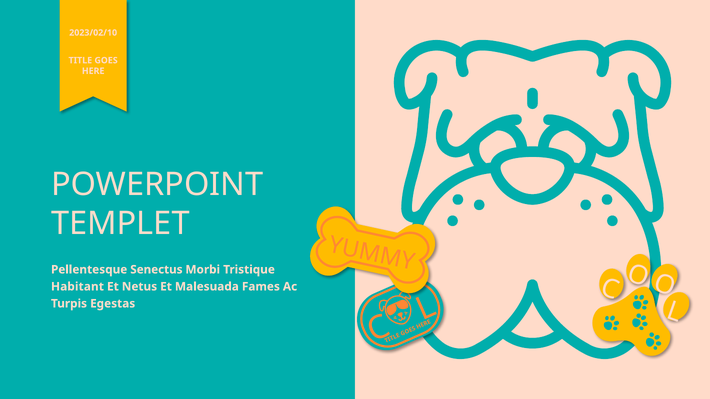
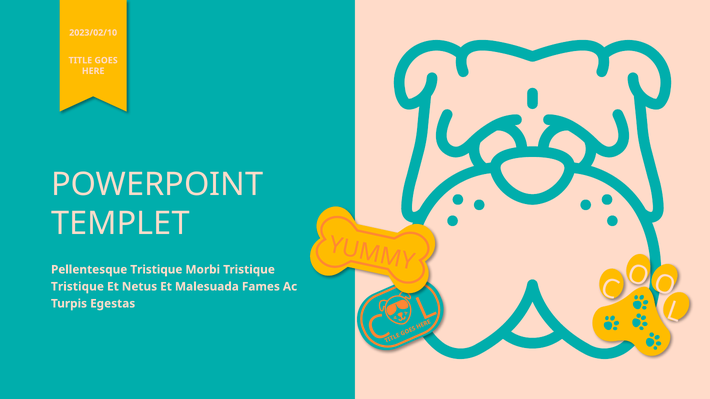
Pellentesque Senectus: Senectus -> Tristique
Habitant at (77, 287): Habitant -> Tristique
